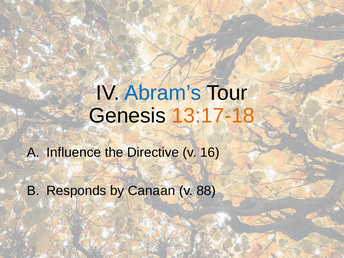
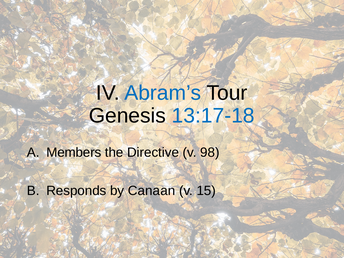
13:17-18 colour: orange -> blue
Influence: Influence -> Members
16: 16 -> 98
88: 88 -> 15
